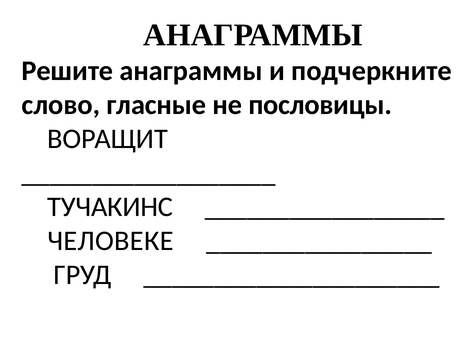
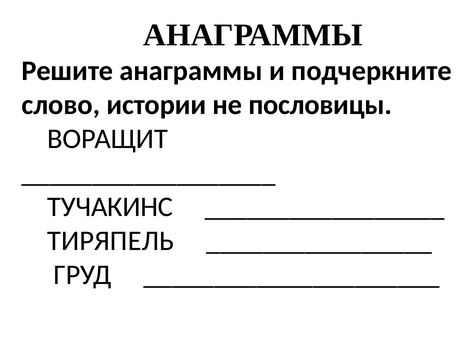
гласные: гласные -> истории
ЧЕЛОВЕКЕ: ЧЕЛОВЕКЕ -> ТИРЯПЕЛЬ
